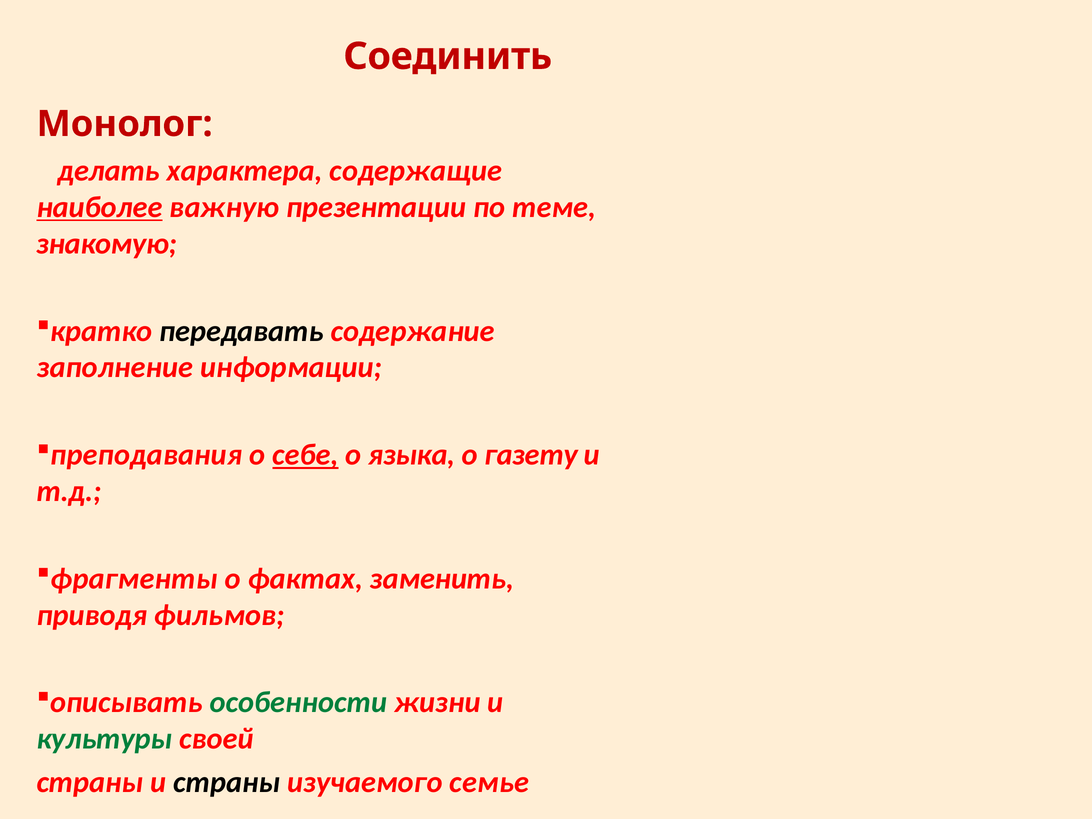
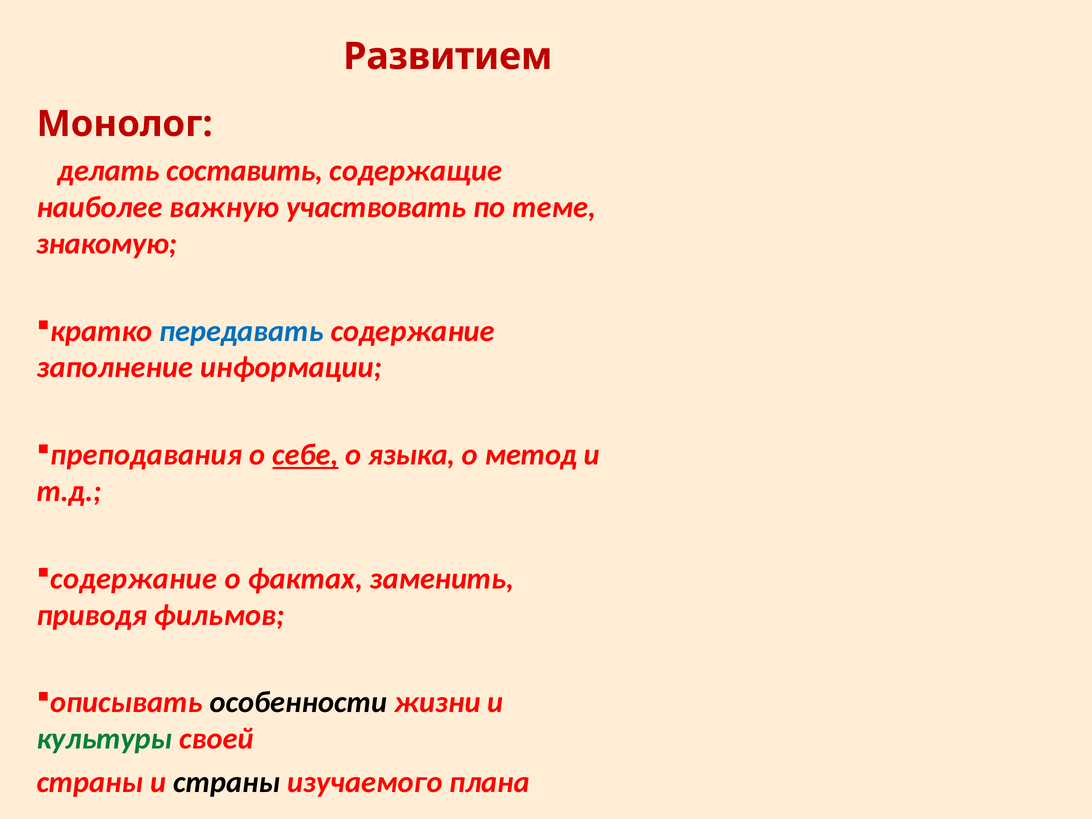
Соединить: Соединить -> Развитием
характера: характера -> составить
наиболее underline: present -> none
презентации: презентации -> участвовать
передавать colour: black -> blue
газету: газету -> метод
фрагменты at (134, 579): фрагменты -> содержание
особенности colour: green -> black
семье: семье -> плана
